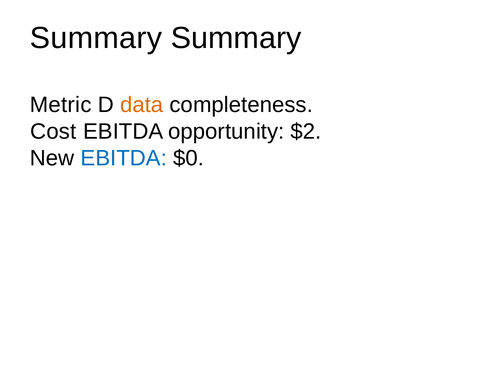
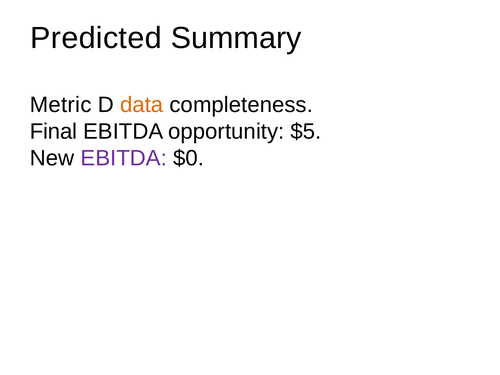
Summary at (96, 38): Summary -> Predicted
Cost: Cost -> Final
$2: $2 -> $5
EBITDA at (124, 158) colour: blue -> purple
